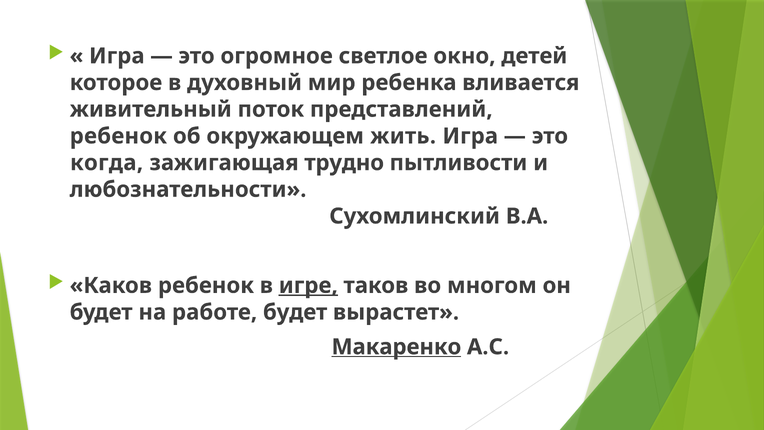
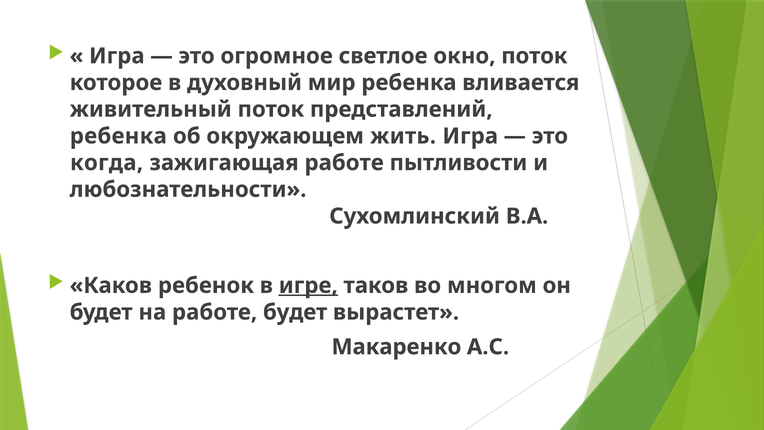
окно детей: детей -> поток
ребенок at (118, 136): ребенок -> ребенка
зажигающая трудно: трудно -> работе
Макаренко underline: present -> none
